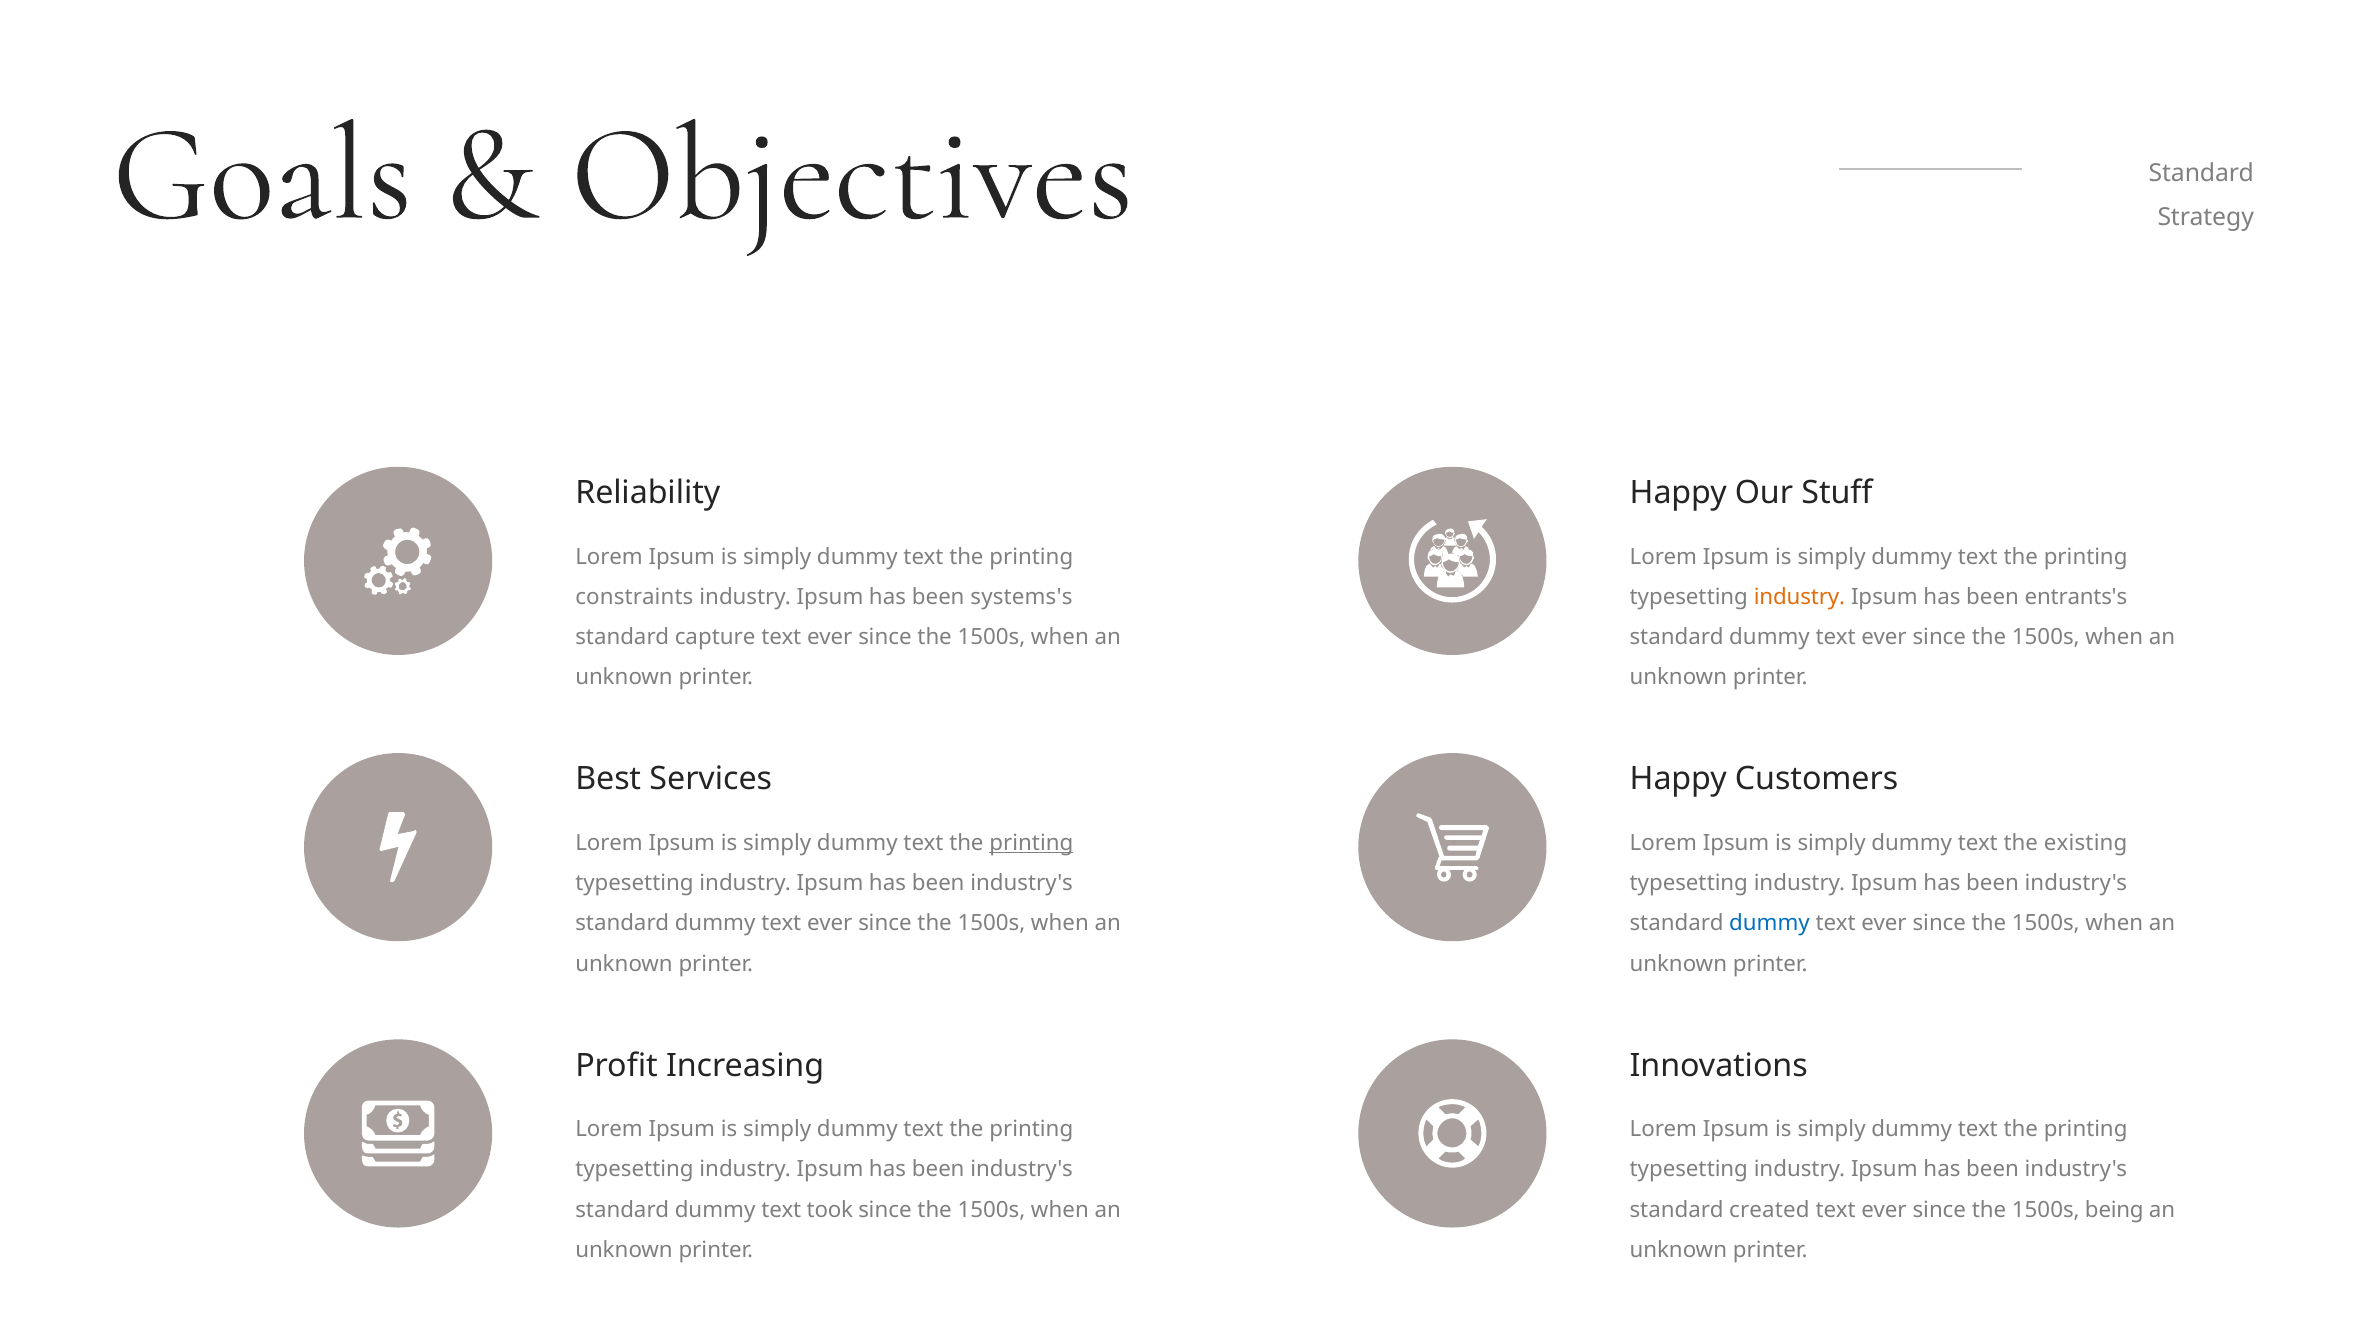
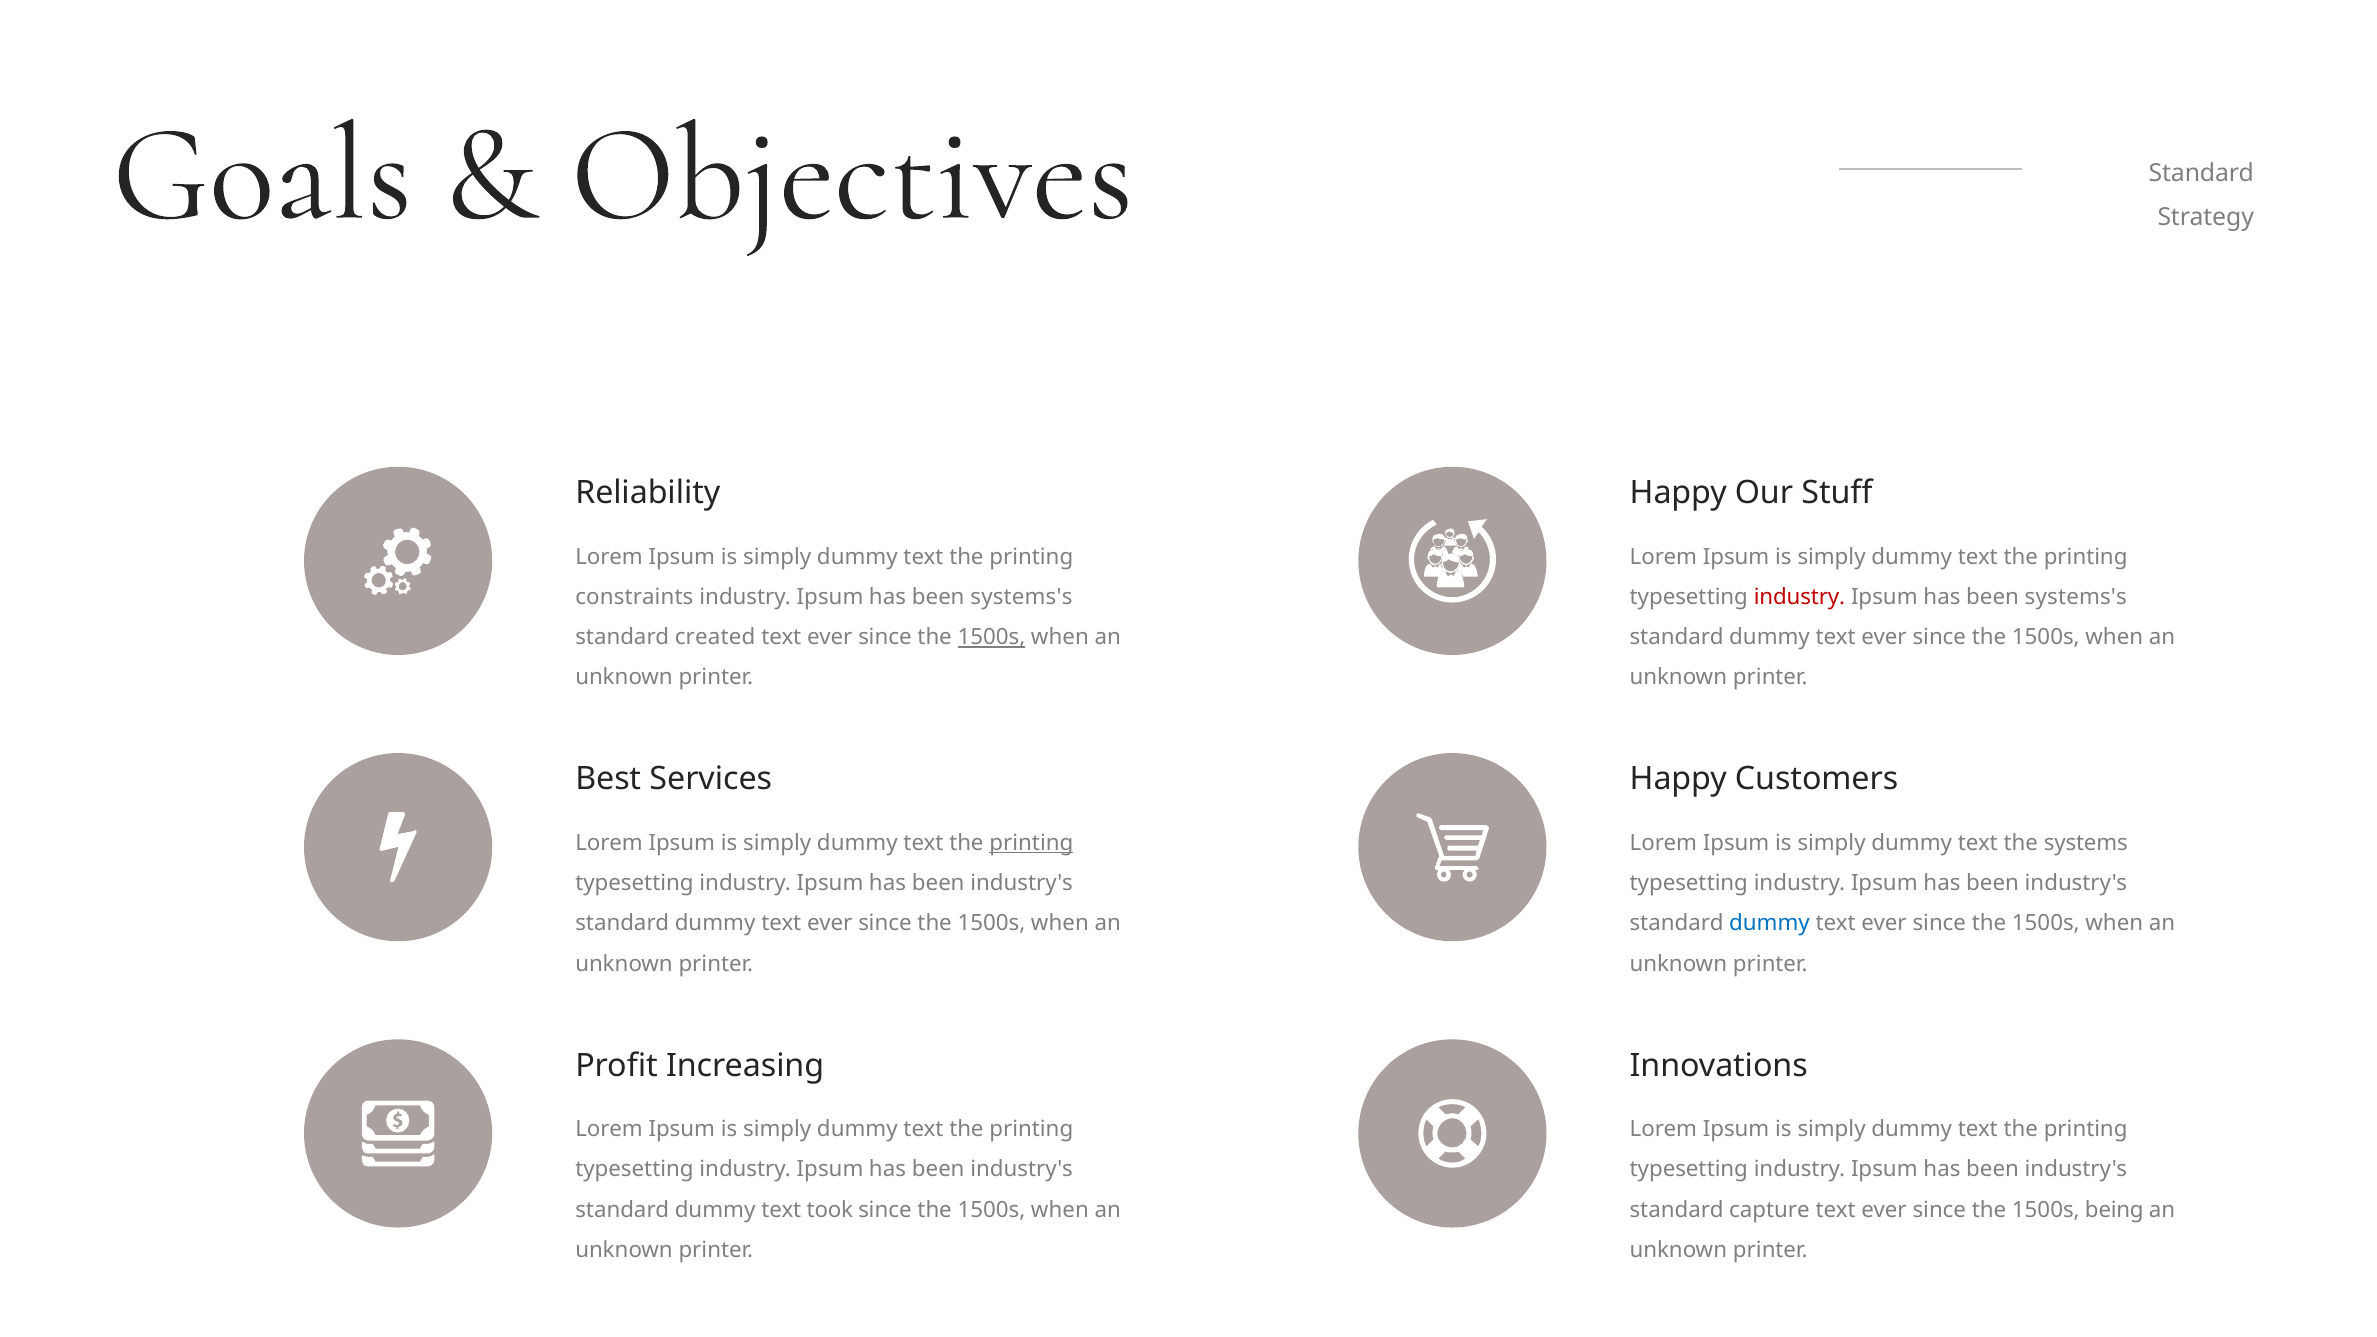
industry at (1799, 597) colour: orange -> red
entrants's at (2076, 597): entrants's -> systems's
capture: capture -> created
1500s at (991, 637) underline: none -> present
existing: existing -> systems
created: created -> capture
